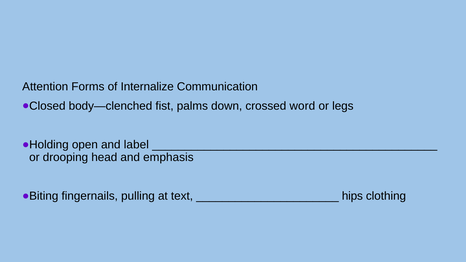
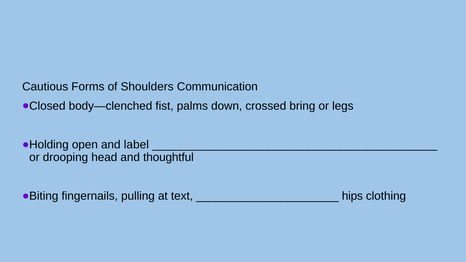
Attention: Attention -> Cautious
Internalize: Internalize -> Shoulders
word: word -> bring
emphasis: emphasis -> thoughtful
